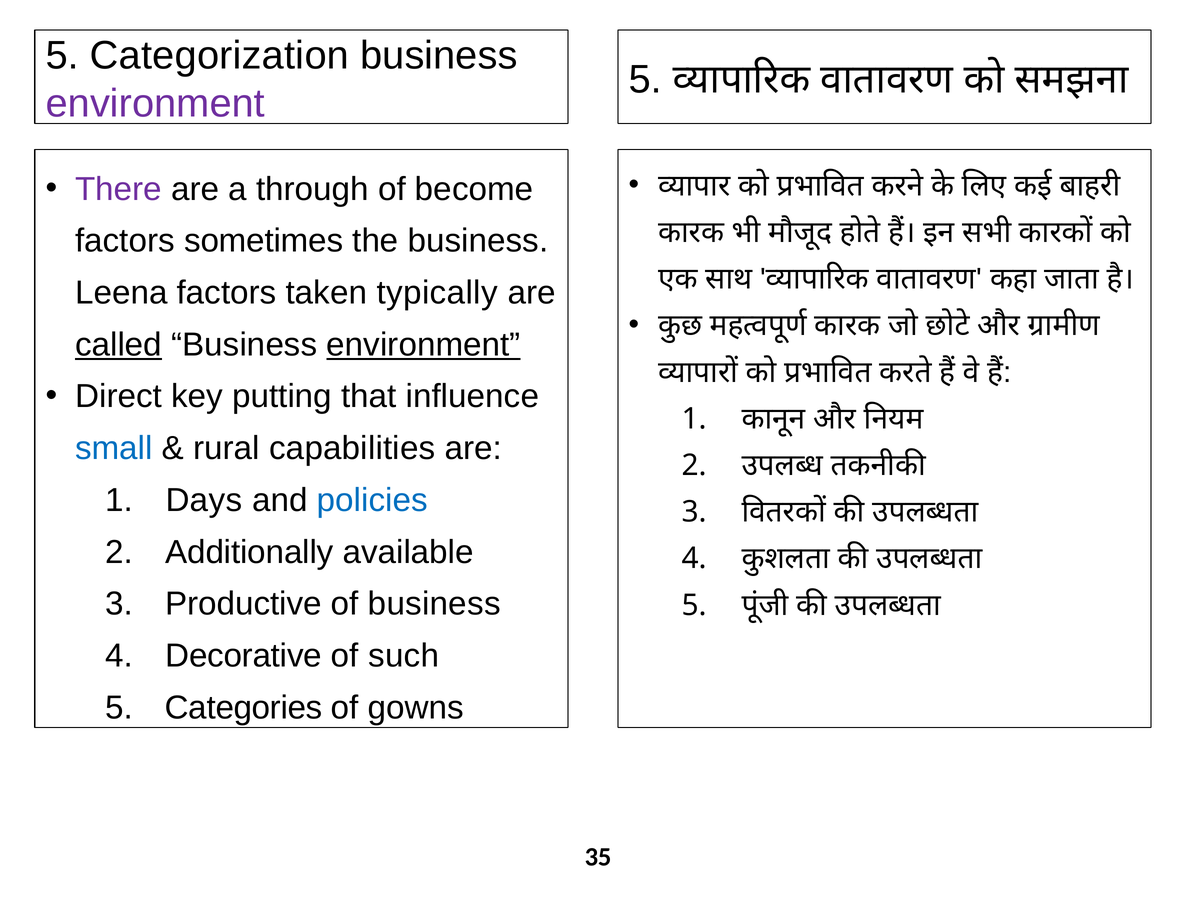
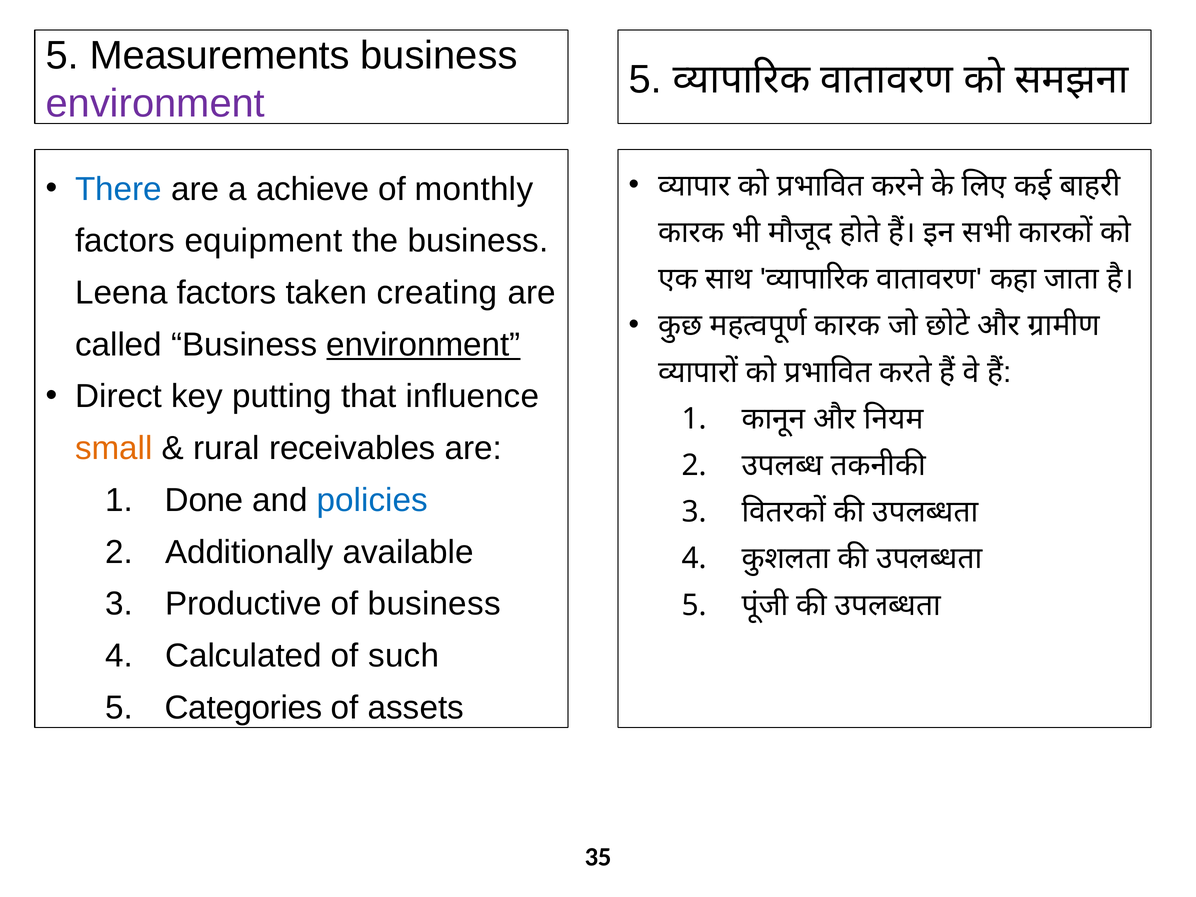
Categorization: Categorization -> Measurements
There colour: purple -> blue
through: through -> achieve
become: become -> monthly
sometimes: sometimes -> equipment
typically: typically -> creating
called underline: present -> none
small colour: blue -> orange
capabilities: capabilities -> receivables
Days: Days -> Done
Decorative: Decorative -> Calculated
gowns: gowns -> assets
